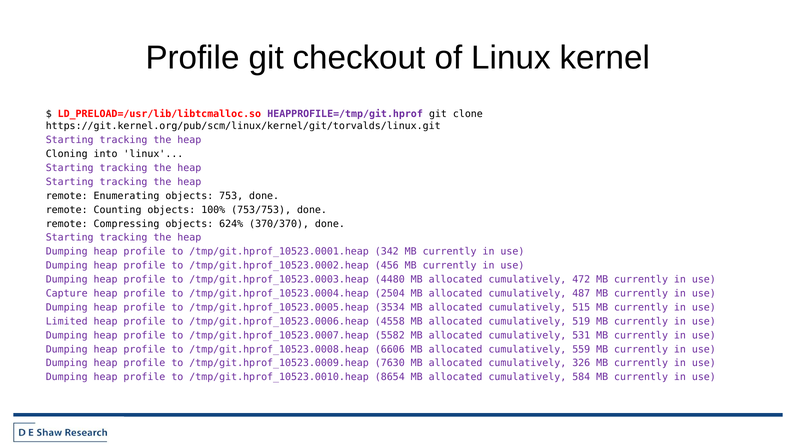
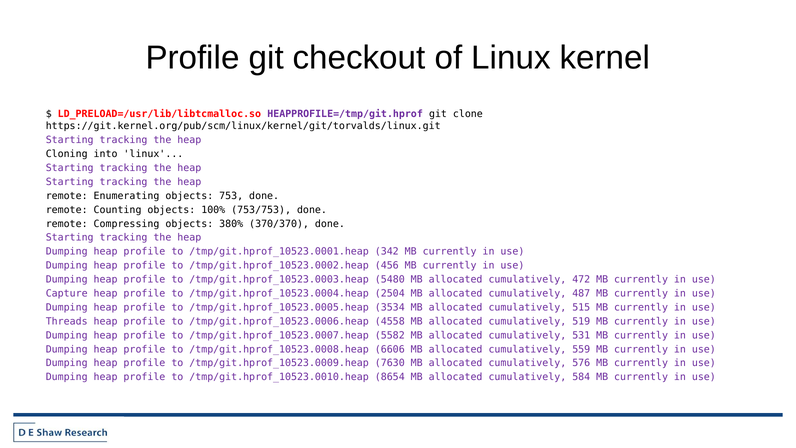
624%: 624% -> 380%
4480: 4480 -> 5480
Limited: Limited -> Threads
326: 326 -> 576
